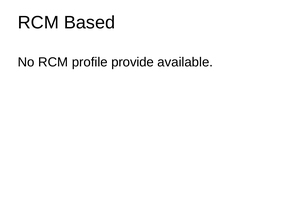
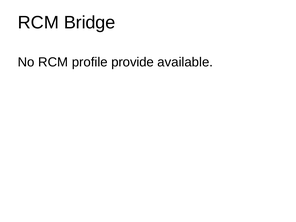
Based: Based -> Bridge
